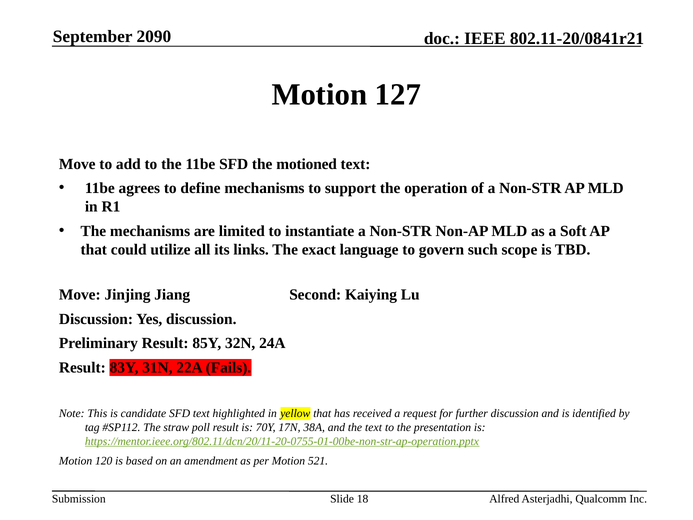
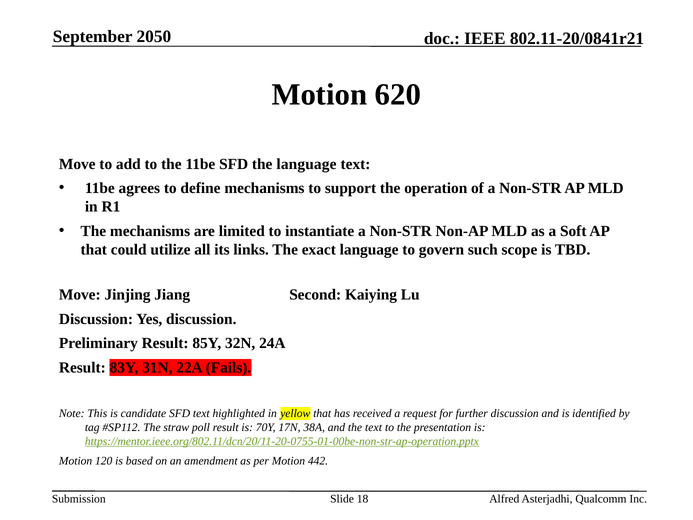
2090: 2090 -> 2050
127: 127 -> 620
the motioned: motioned -> language
521: 521 -> 442
